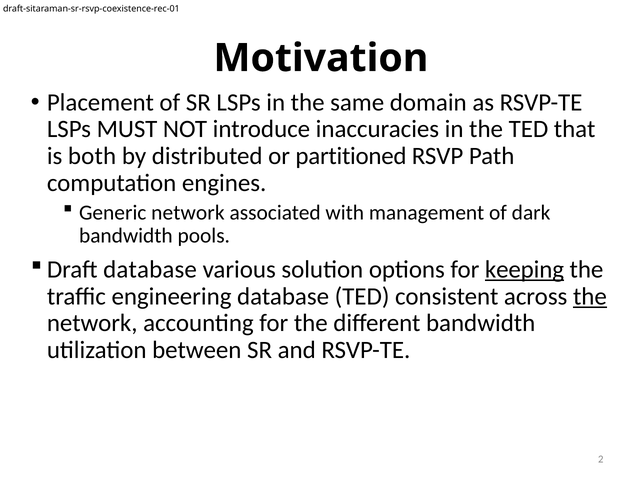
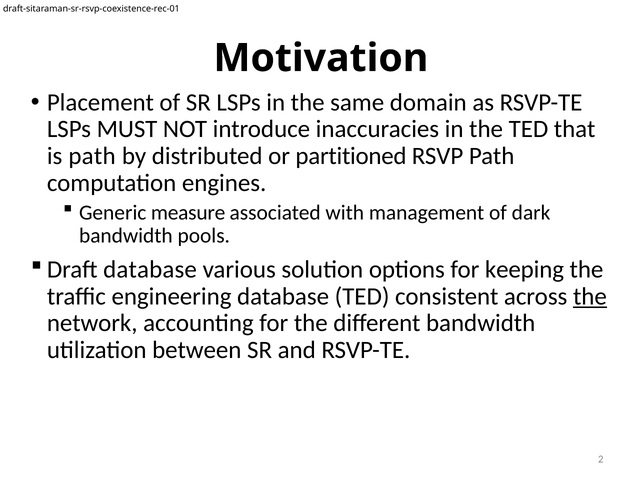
is both: both -> path
Generic network: network -> measure
keeping underline: present -> none
